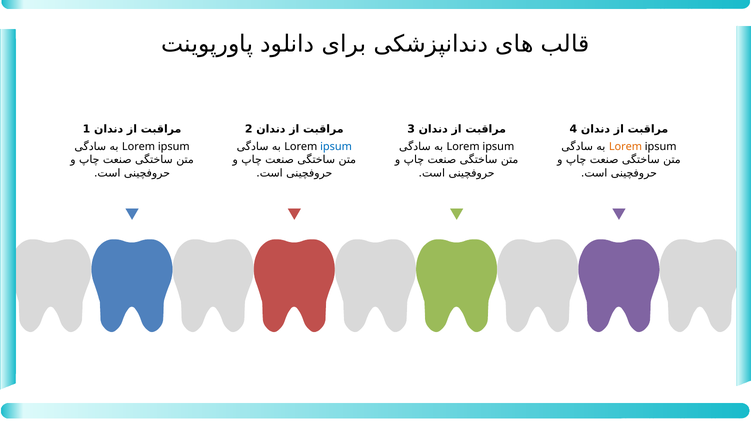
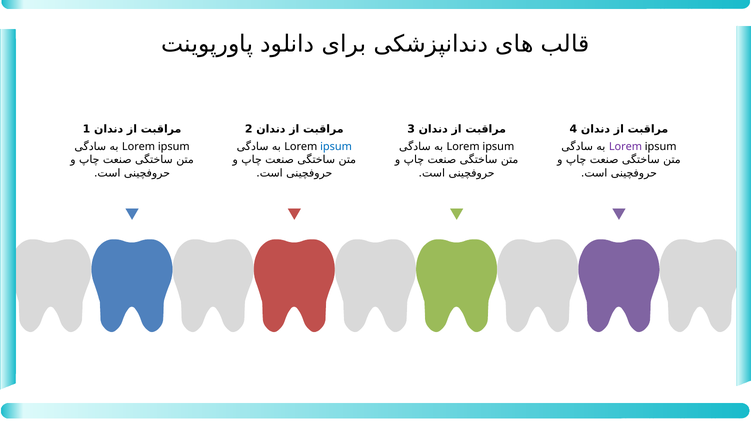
Lorem at (625, 147) colour: orange -> purple
